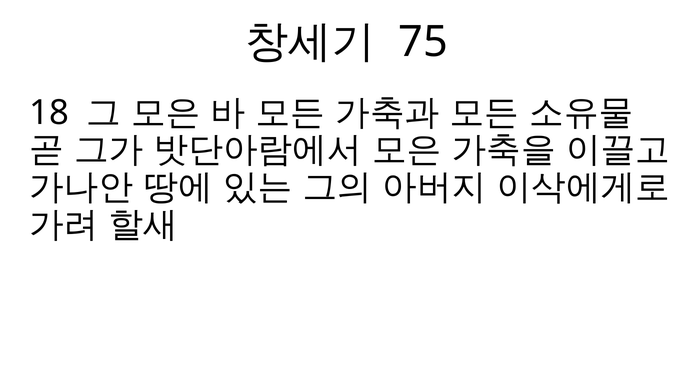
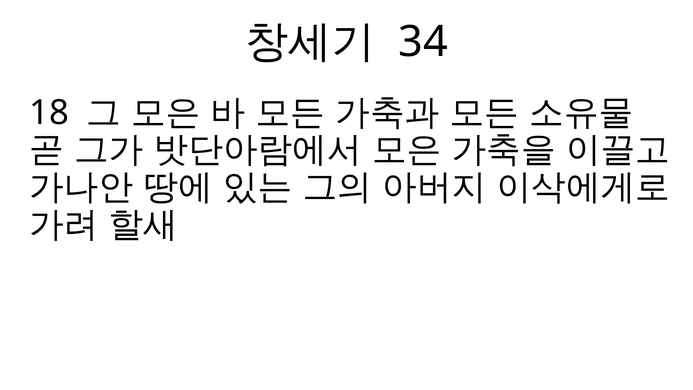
75: 75 -> 34
